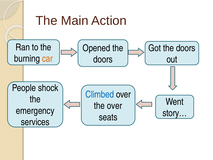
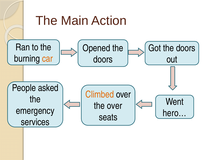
shock: shock -> asked
Climbed colour: blue -> orange
story…: story… -> hero…
